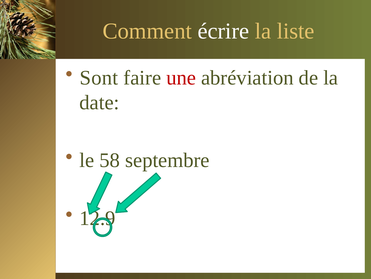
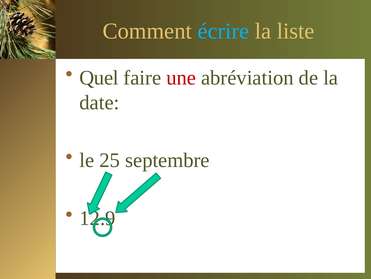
écrire colour: white -> light blue
Sont: Sont -> Quel
58: 58 -> 25
